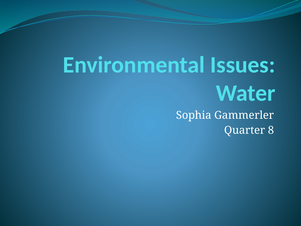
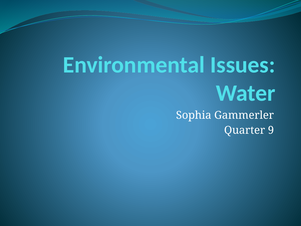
8: 8 -> 9
